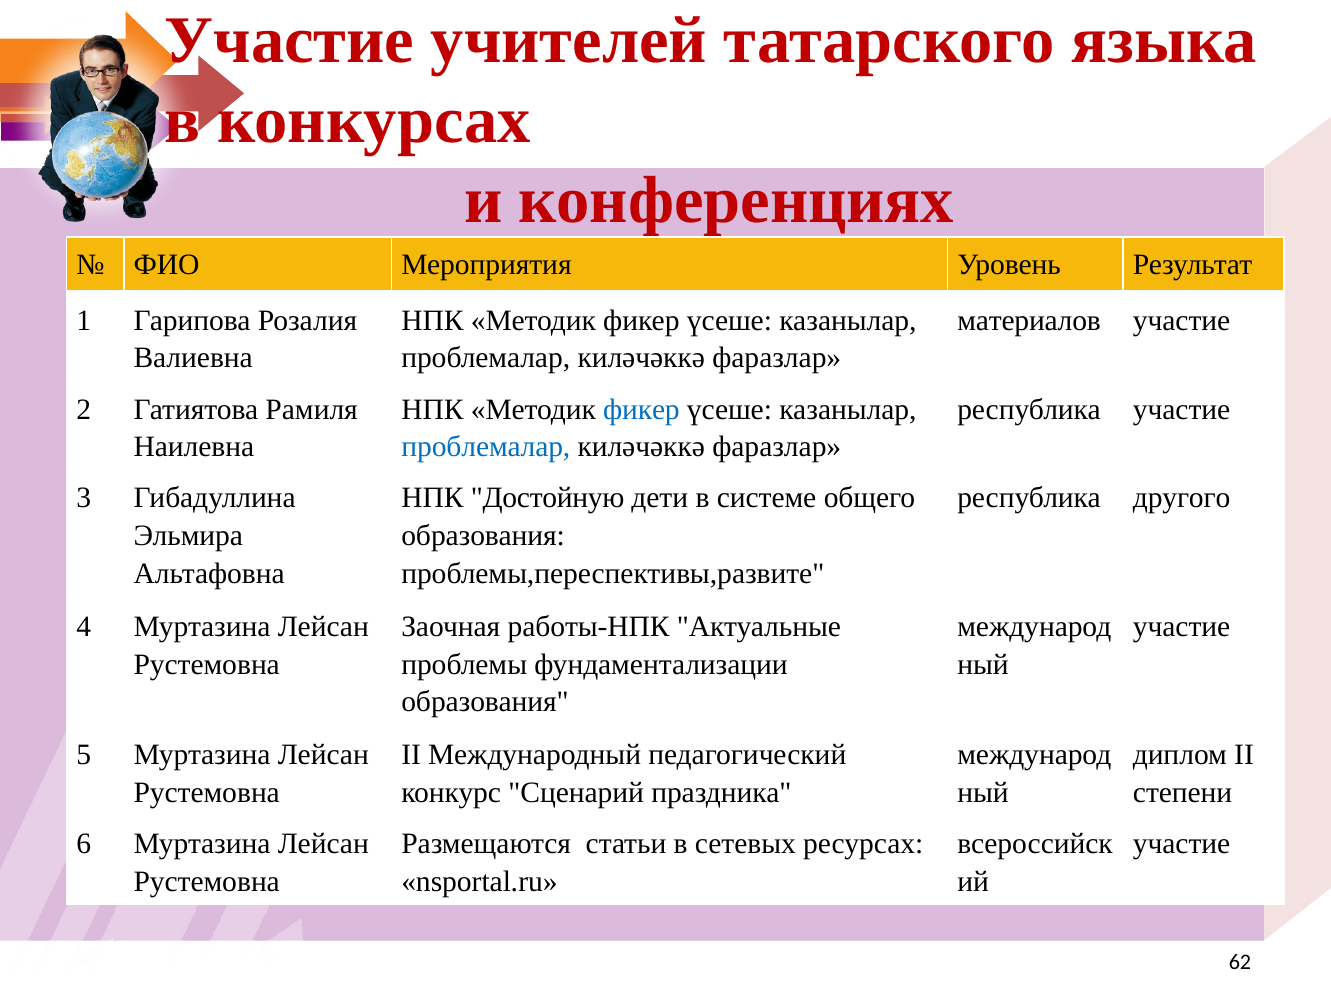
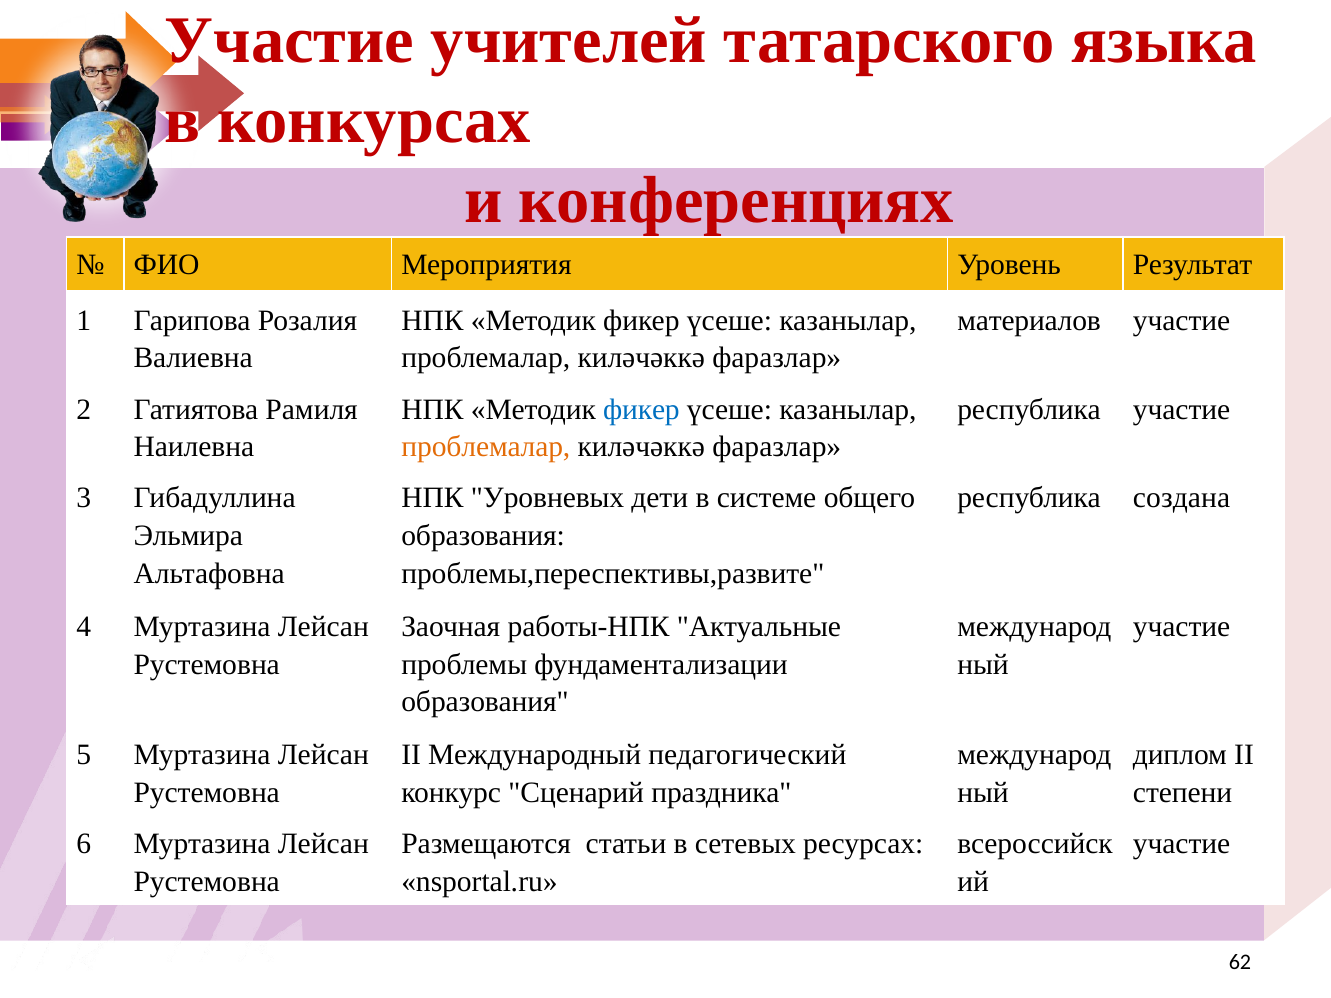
проблемалар at (486, 447) colour: blue -> orange
Достойную: Достойную -> Уровневых
другого: другого -> создана
